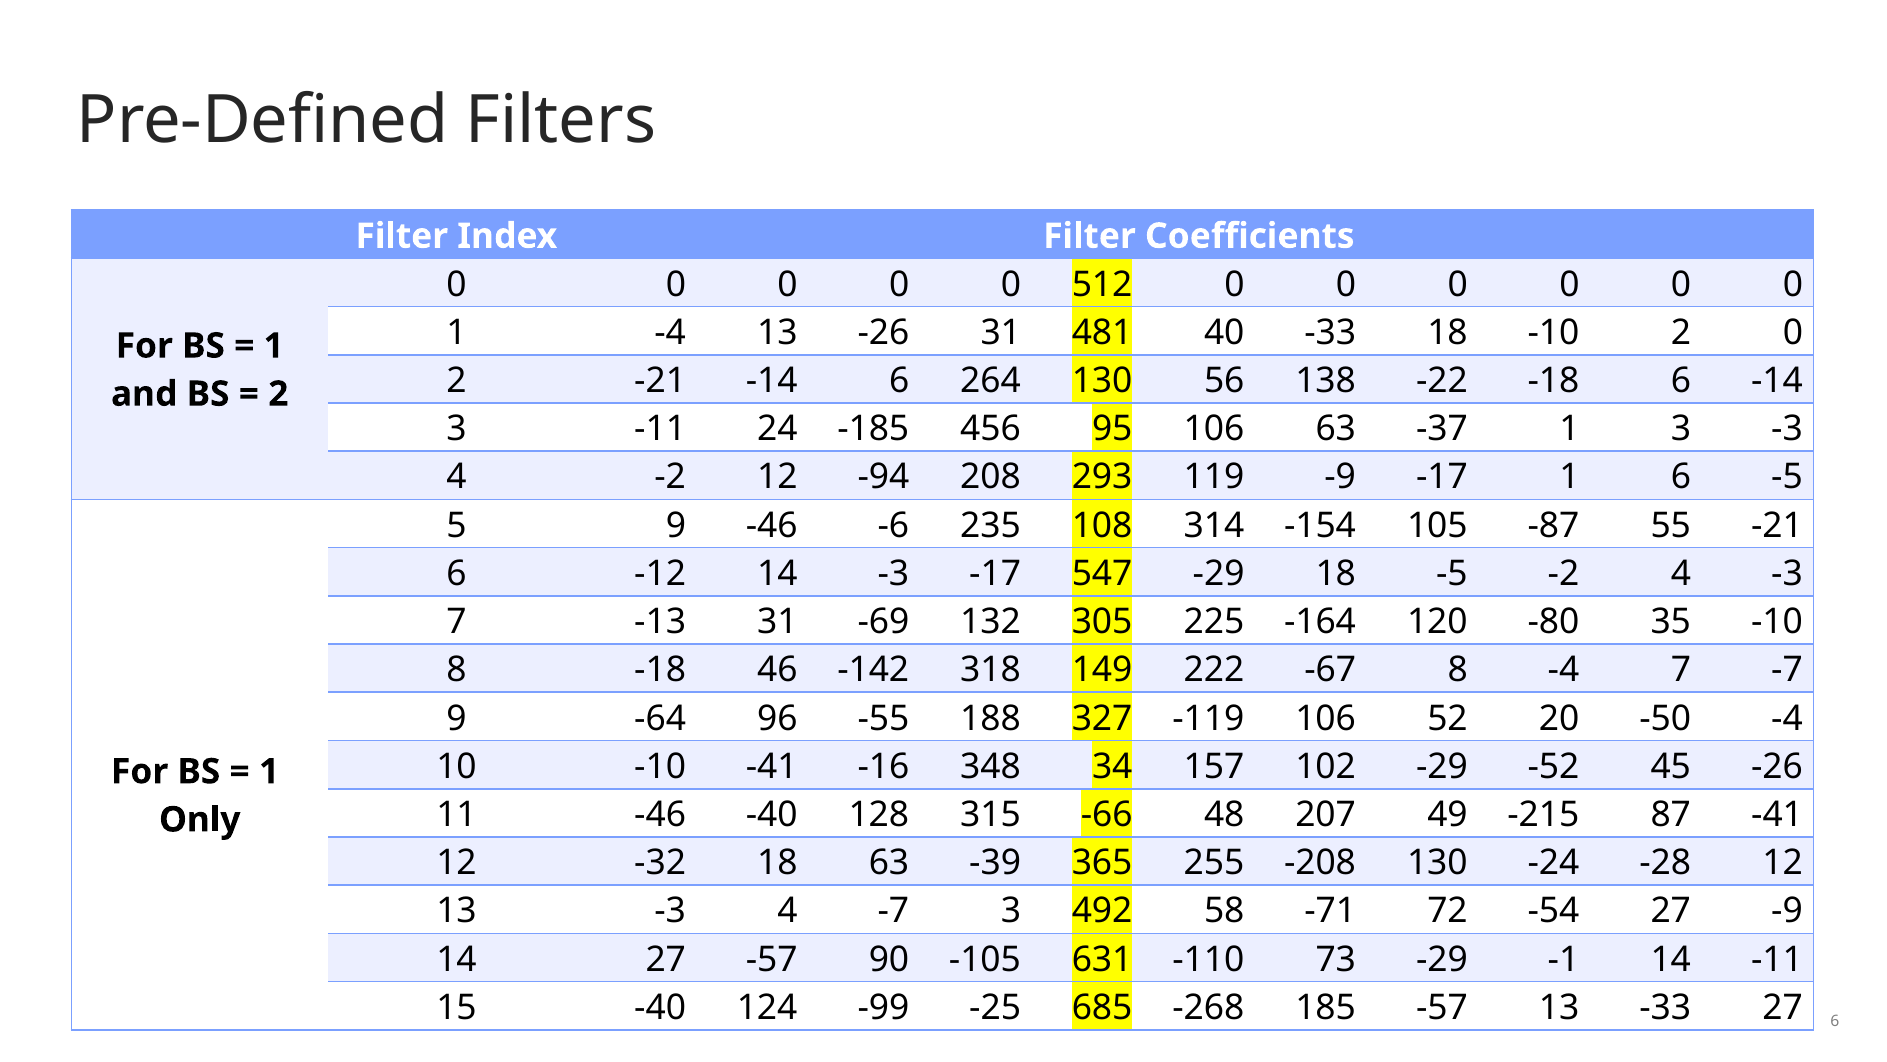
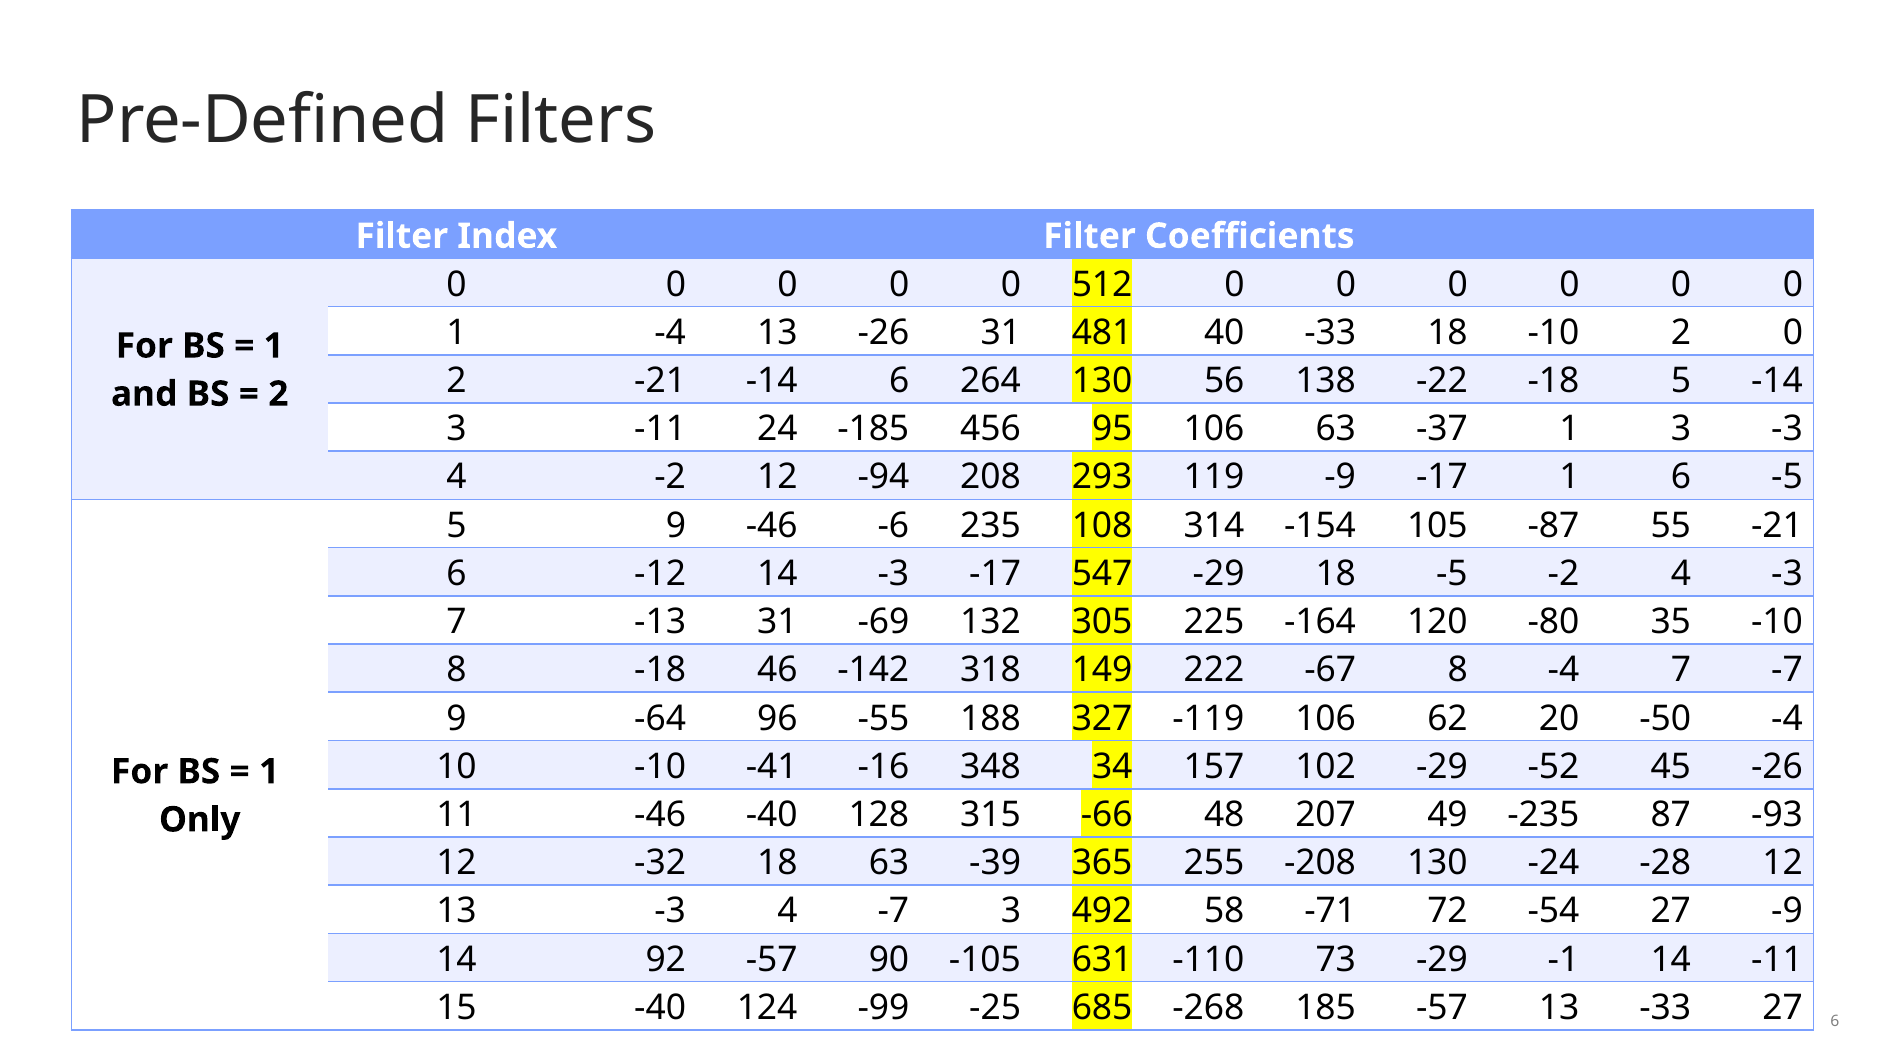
-18 6: 6 -> 5
52: 52 -> 62
-215: -215 -> -235
87 -41: -41 -> -93
14 27: 27 -> 92
